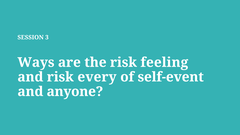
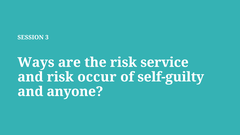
feeling: feeling -> service
every: every -> occur
self-event: self-event -> self-guilty
